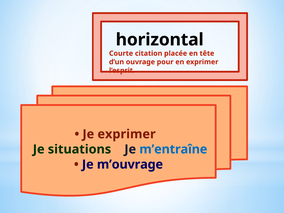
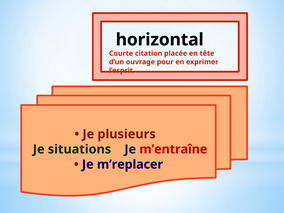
Je exprimer: exprimer -> plusieurs
m’entraîne colour: blue -> red
m’ouvrage: m’ouvrage -> m’replacer
